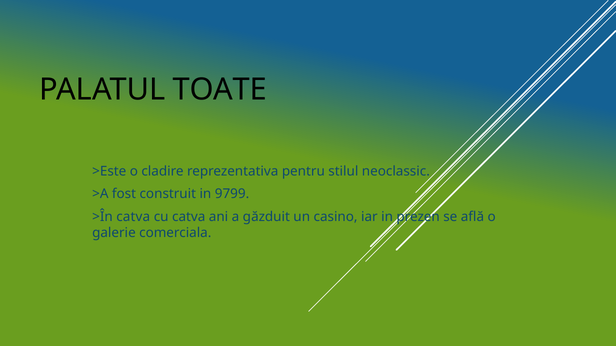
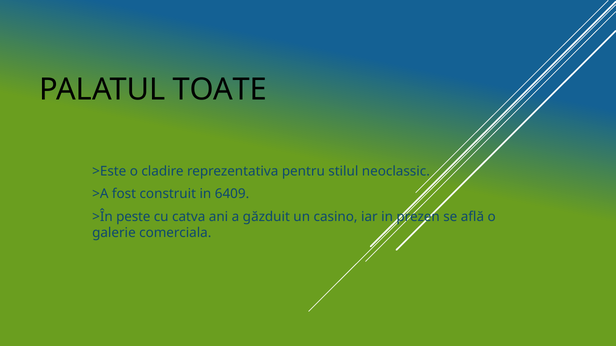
9799: 9799 -> 6409
>În catva: catva -> peste
